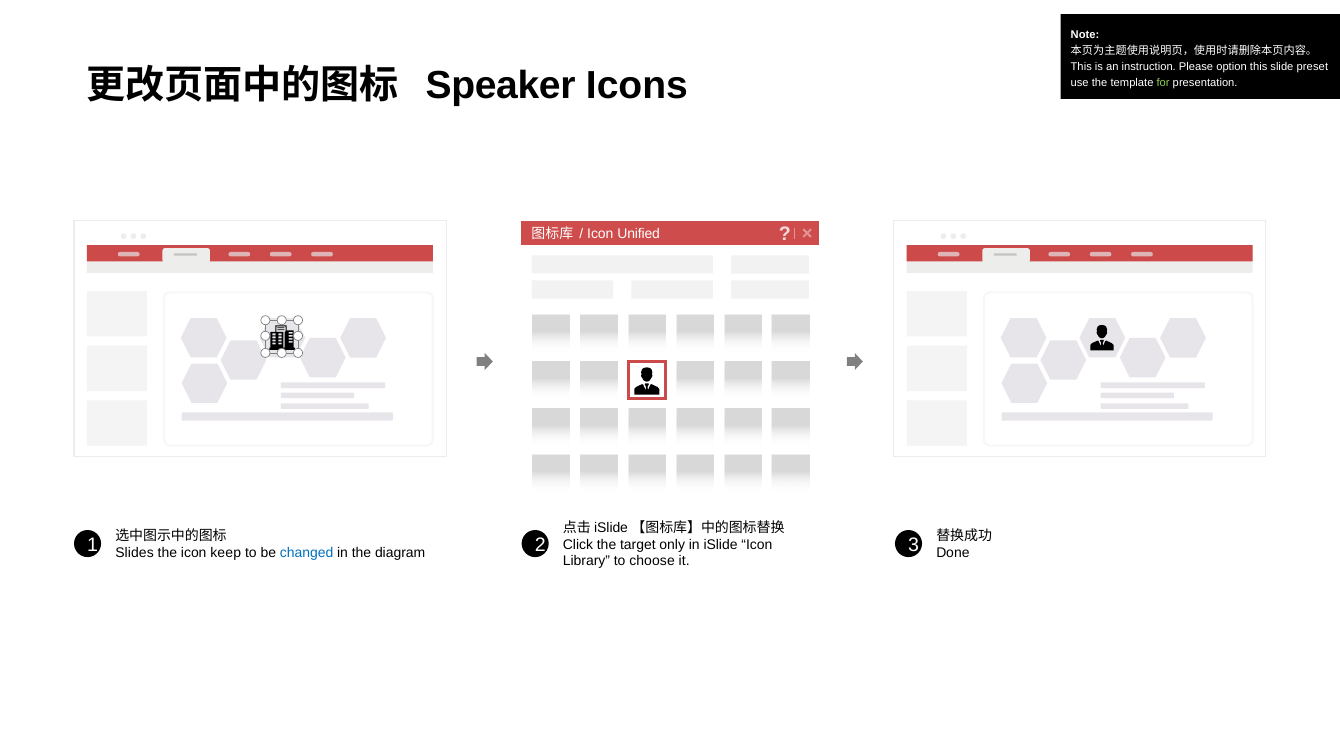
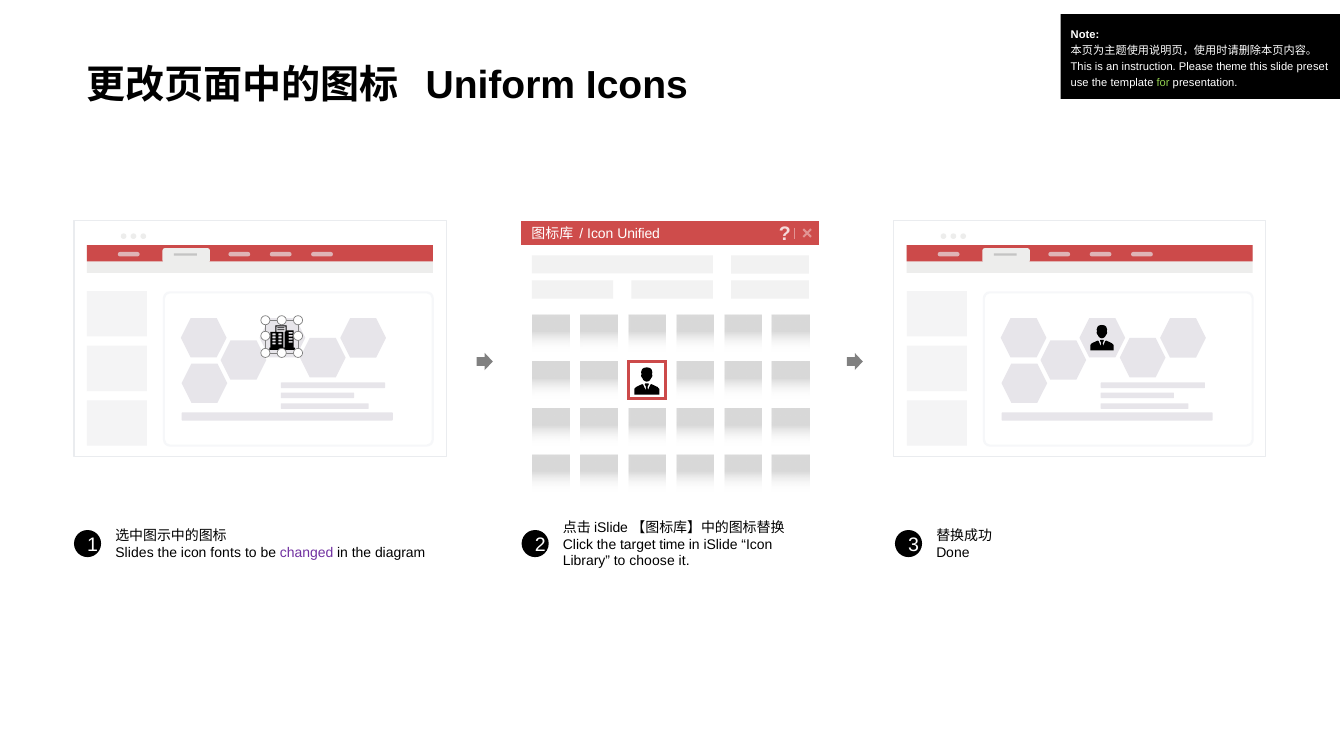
option: option -> theme
Speaker: Speaker -> Uniform
only: only -> time
keep: keep -> fonts
changed colour: blue -> purple
